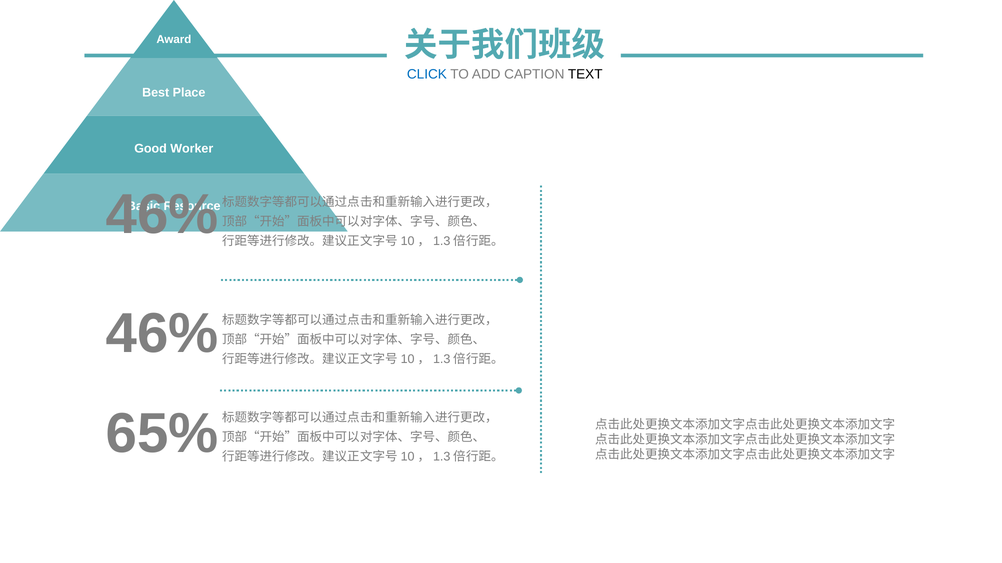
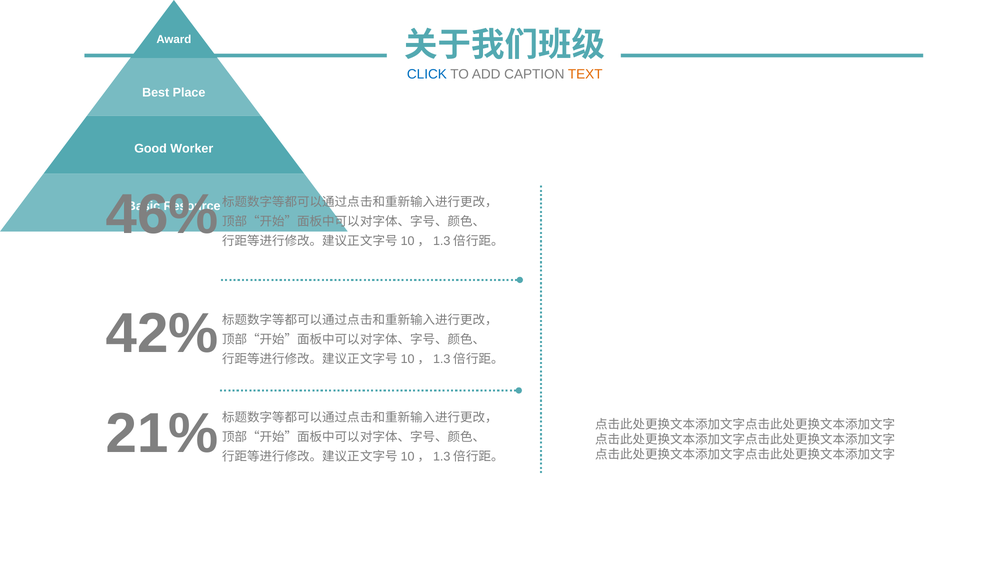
TEXT colour: black -> orange
46% at (162, 334): 46% -> 42%
65%: 65% -> 21%
